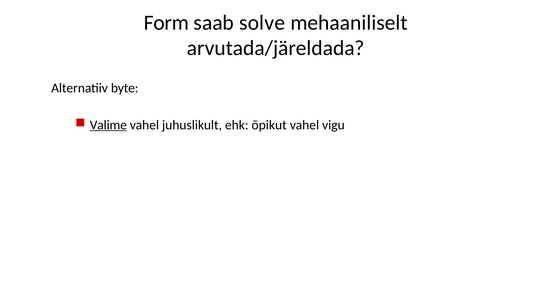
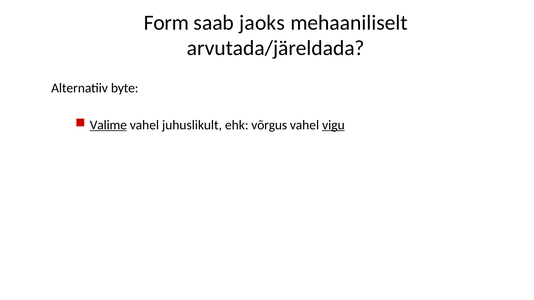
solve: solve -> jaoks
õpikut: õpikut -> võrgus
vigu underline: none -> present
